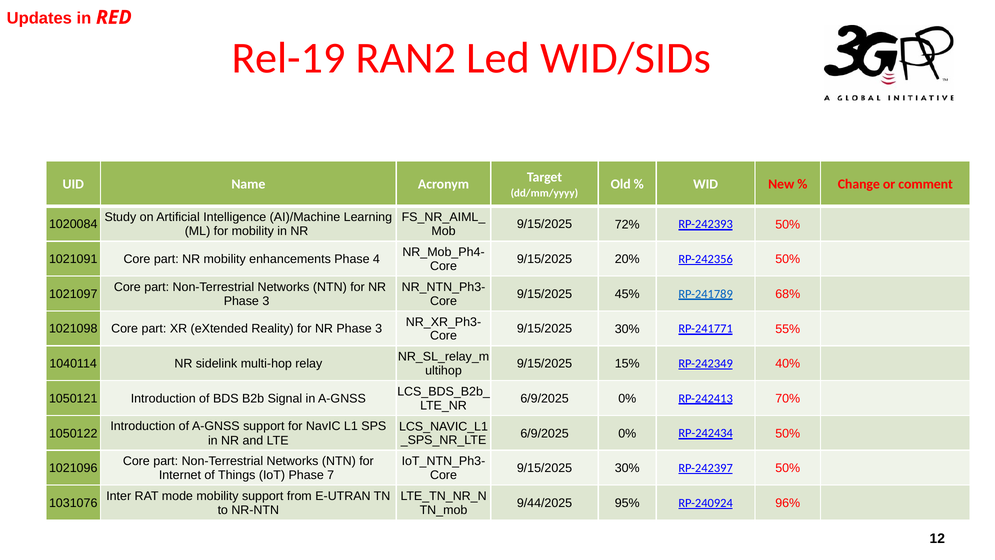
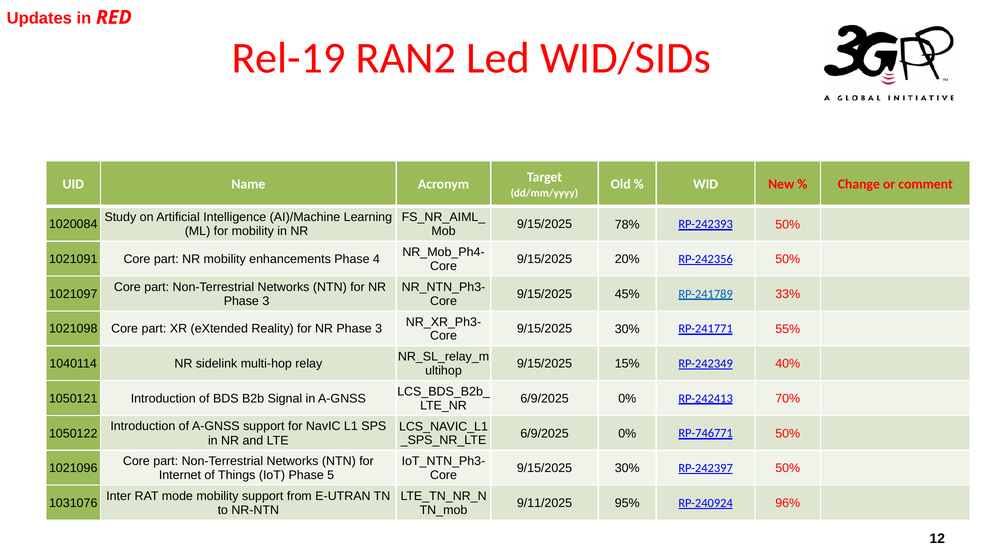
72%: 72% -> 78%
68%: 68% -> 33%
RP-242434: RP-242434 -> RP-746771
7: 7 -> 5
9/44/2025: 9/44/2025 -> 9/11/2025
